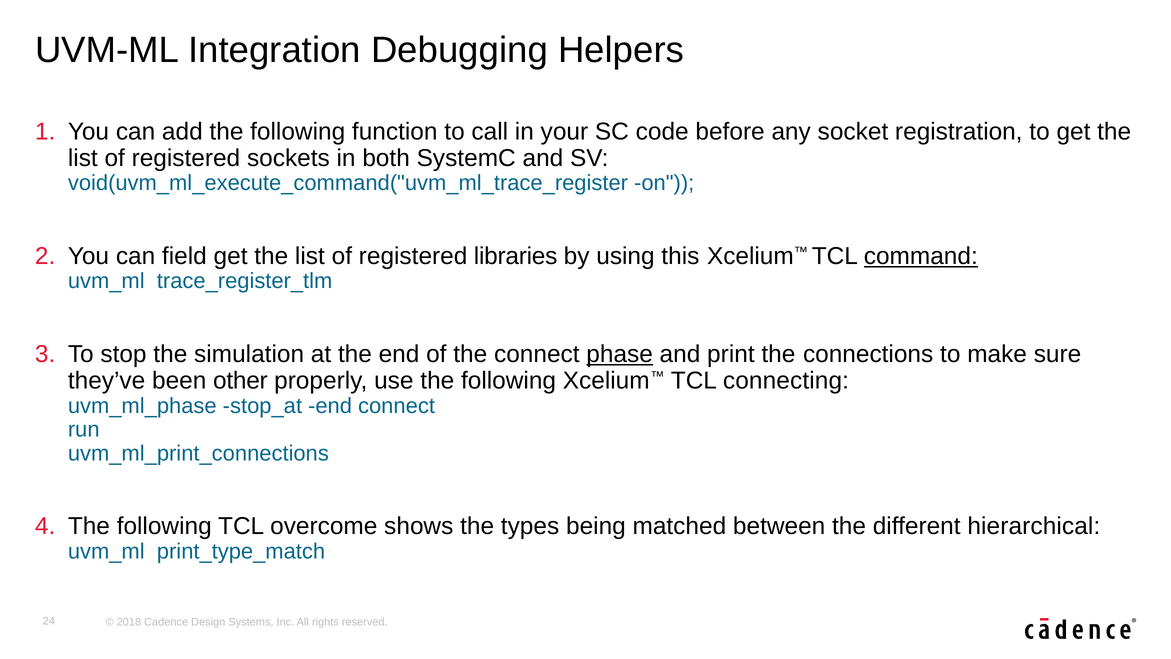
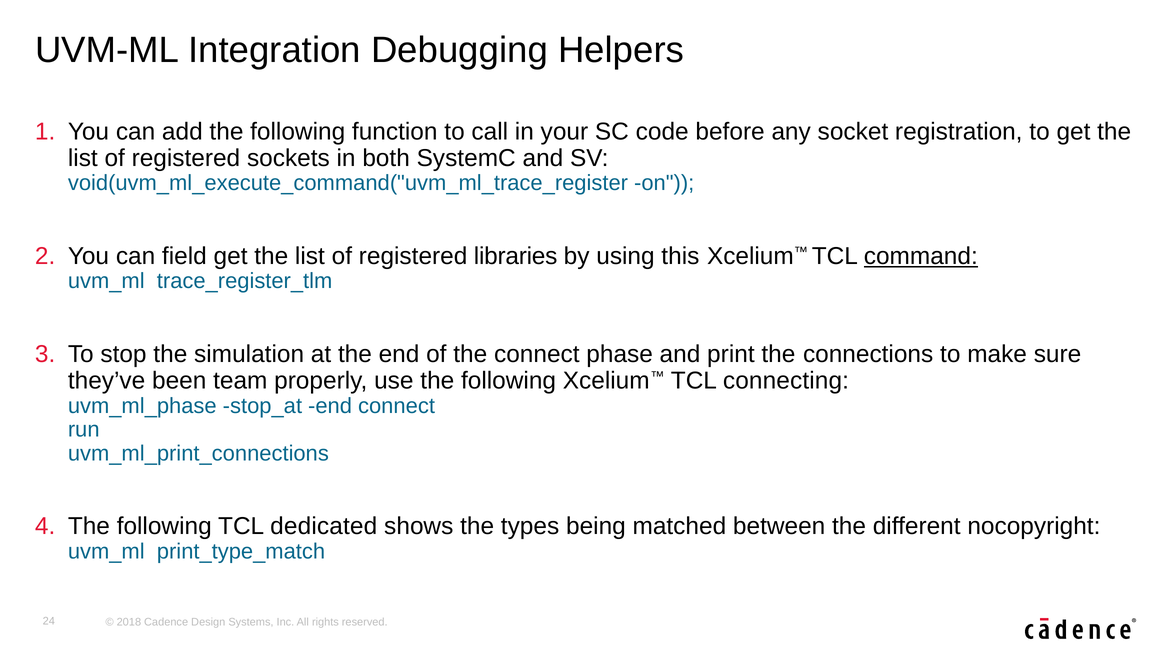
phase underline: present -> none
other: other -> team
overcome: overcome -> dedicated
hierarchical: hierarchical -> nocopyright
